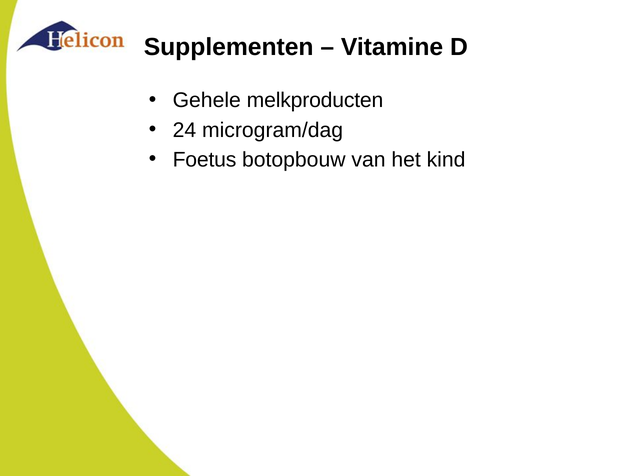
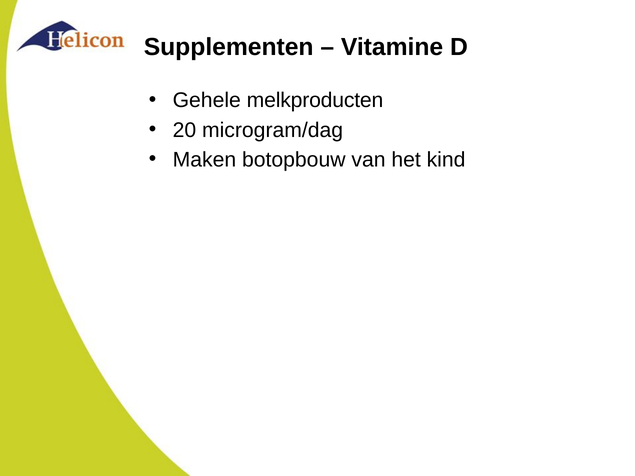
24: 24 -> 20
Foetus: Foetus -> Maken
